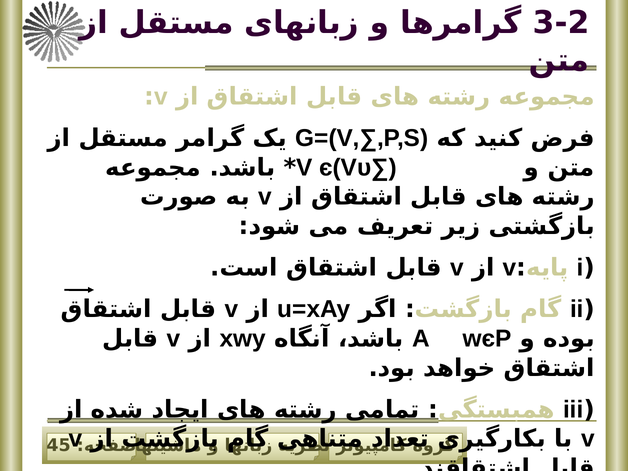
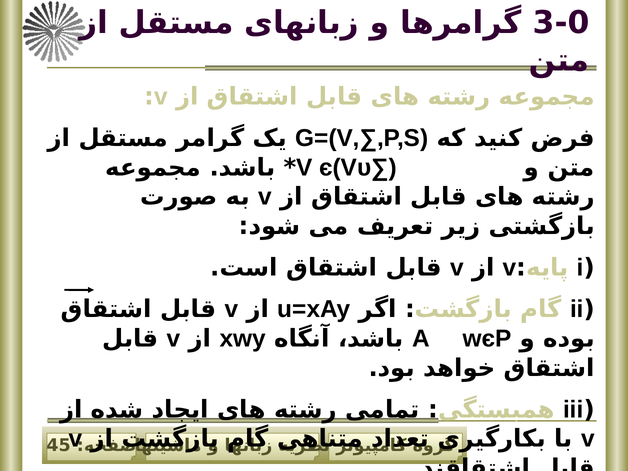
3-2: 3-2 -> 3-0
